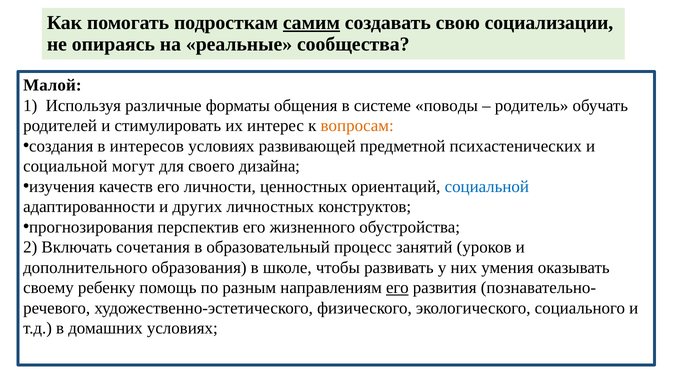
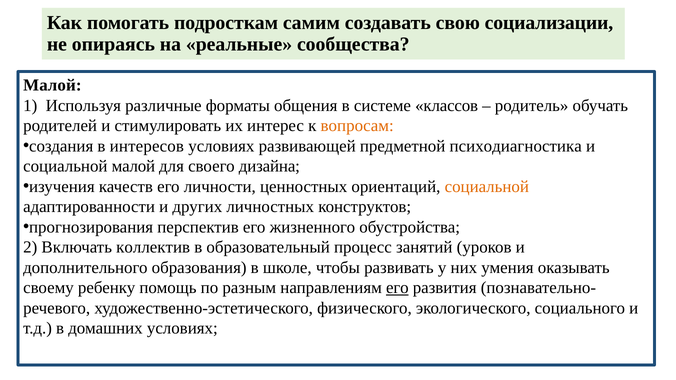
самим underline: present -> none
поводы: поводы -> классов
психастенических: психастенических -> психодиагностика
социальной могут: могут -> малой
социальной at (487, 187) colour: blue -> orange
сочетания: сочетания -> коллектив
